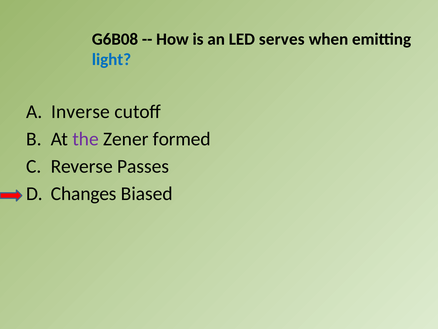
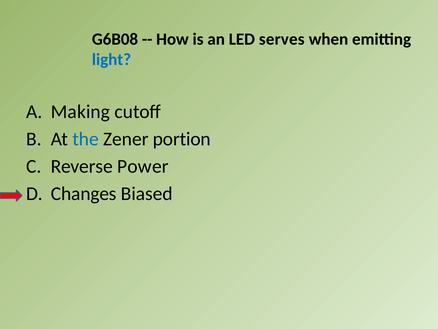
Inverse: Inverse -> Making
the colour: purple -> blue
formed: formed -> portion
Passes: Passes -> Power
